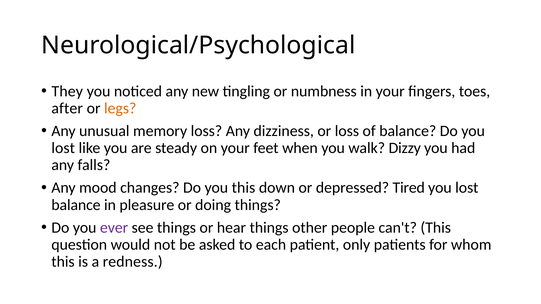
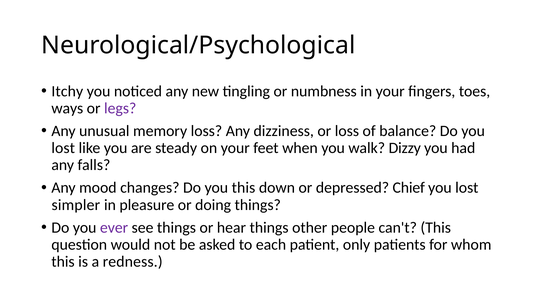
They: They -> Itchy
after: after -> ways
legs colour: orange -> purple
Tired: Tired -> Chief
balance at (76, 205): balance -> simpler
